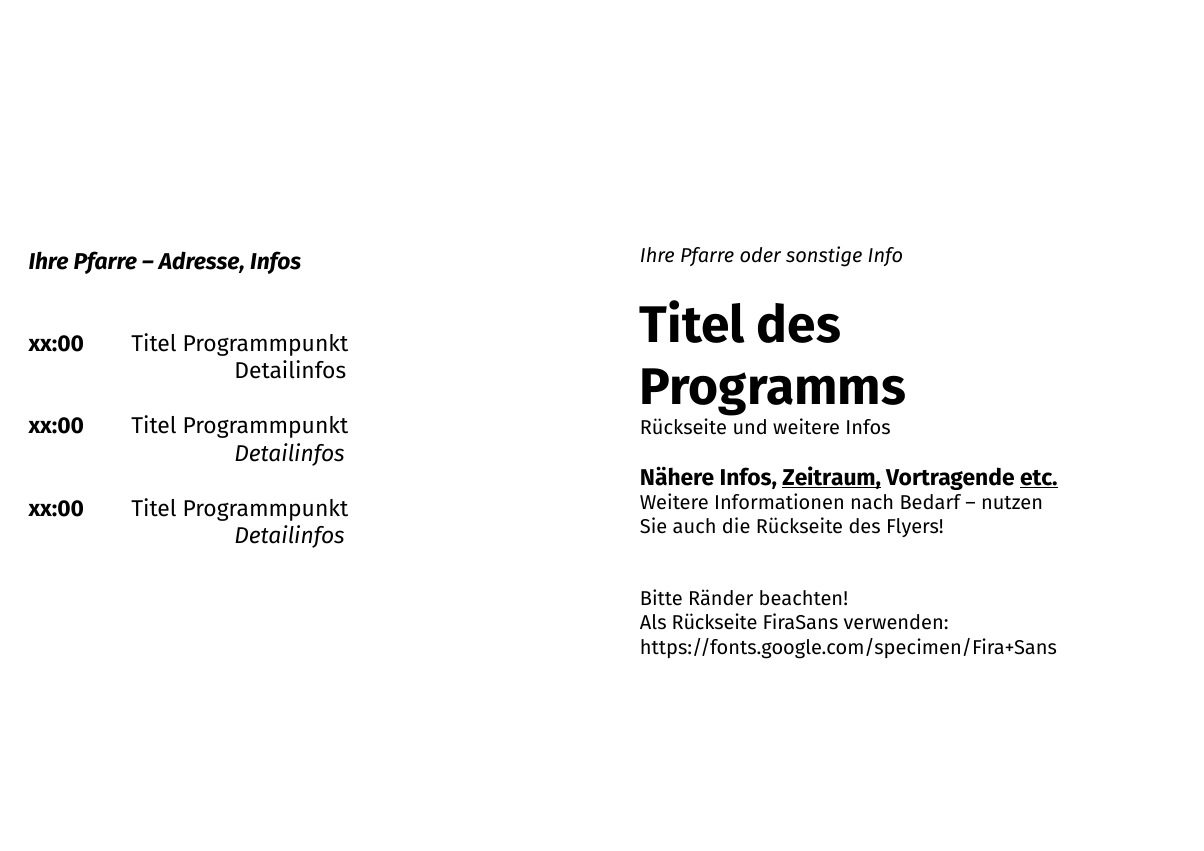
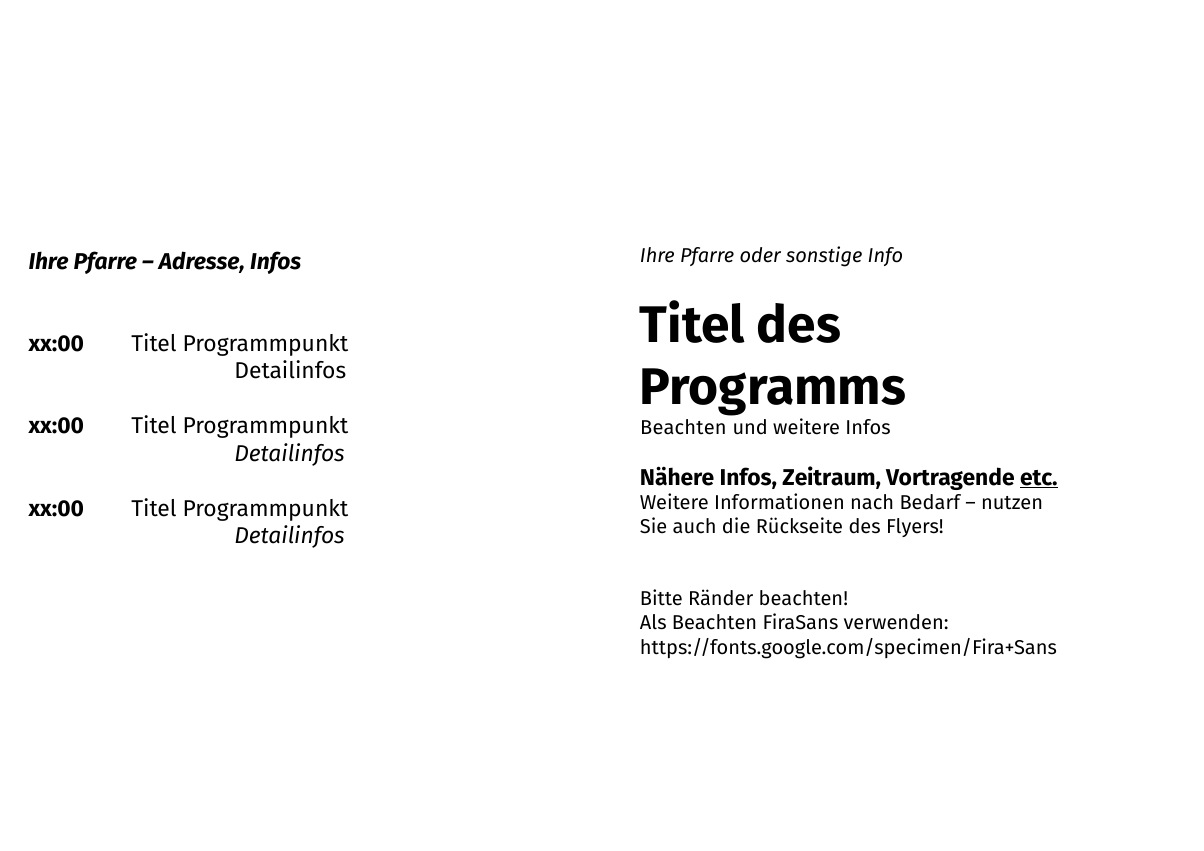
Rückseite at (684, 428): Rückseite -> Beachten
Zeitraum underline: present -> none
Als Rückseite: Rückseite -> Beachten
